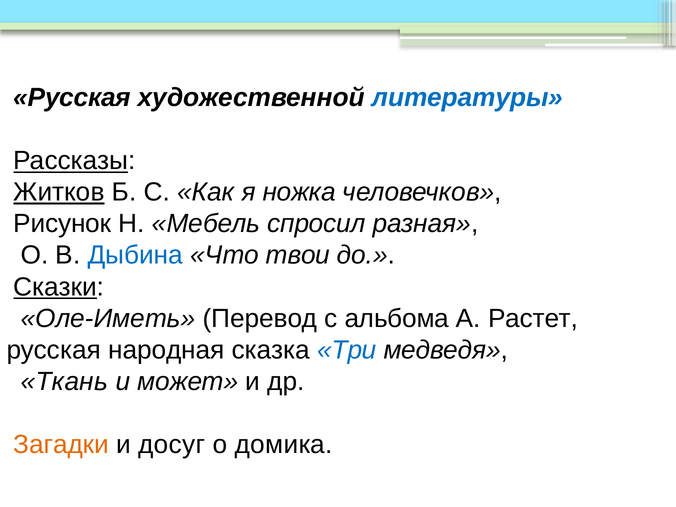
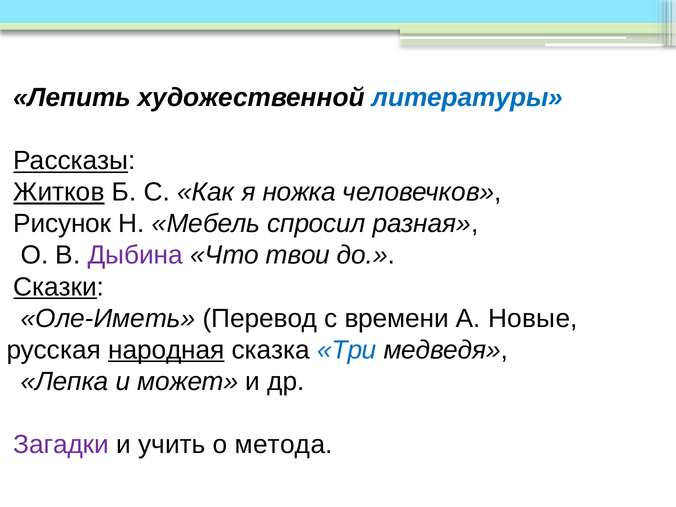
Русская at (72, 97): Русская -> Лепить
Дыбина colour: blue -> purple
альбома: альбома -> времени
Растет: Растет -> Новые
народная underline: none -> present
Ткань: Ткань -> Лепка
Загадки colour: orange -> purple
досуг: досуг -> учить
домика: домика -> метода
